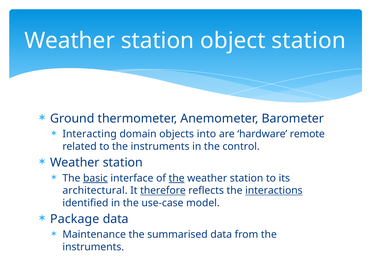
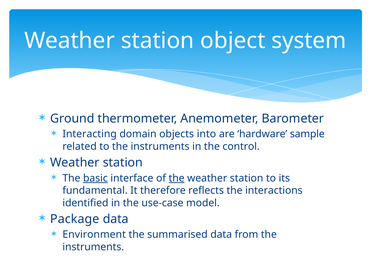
object station: station -> system
remote: remote -> sample
architectural: architectural -> fundamental
therefore underline: present -> none
interactions underline: present -> none
Maintenance: Maintenance -> Environment
